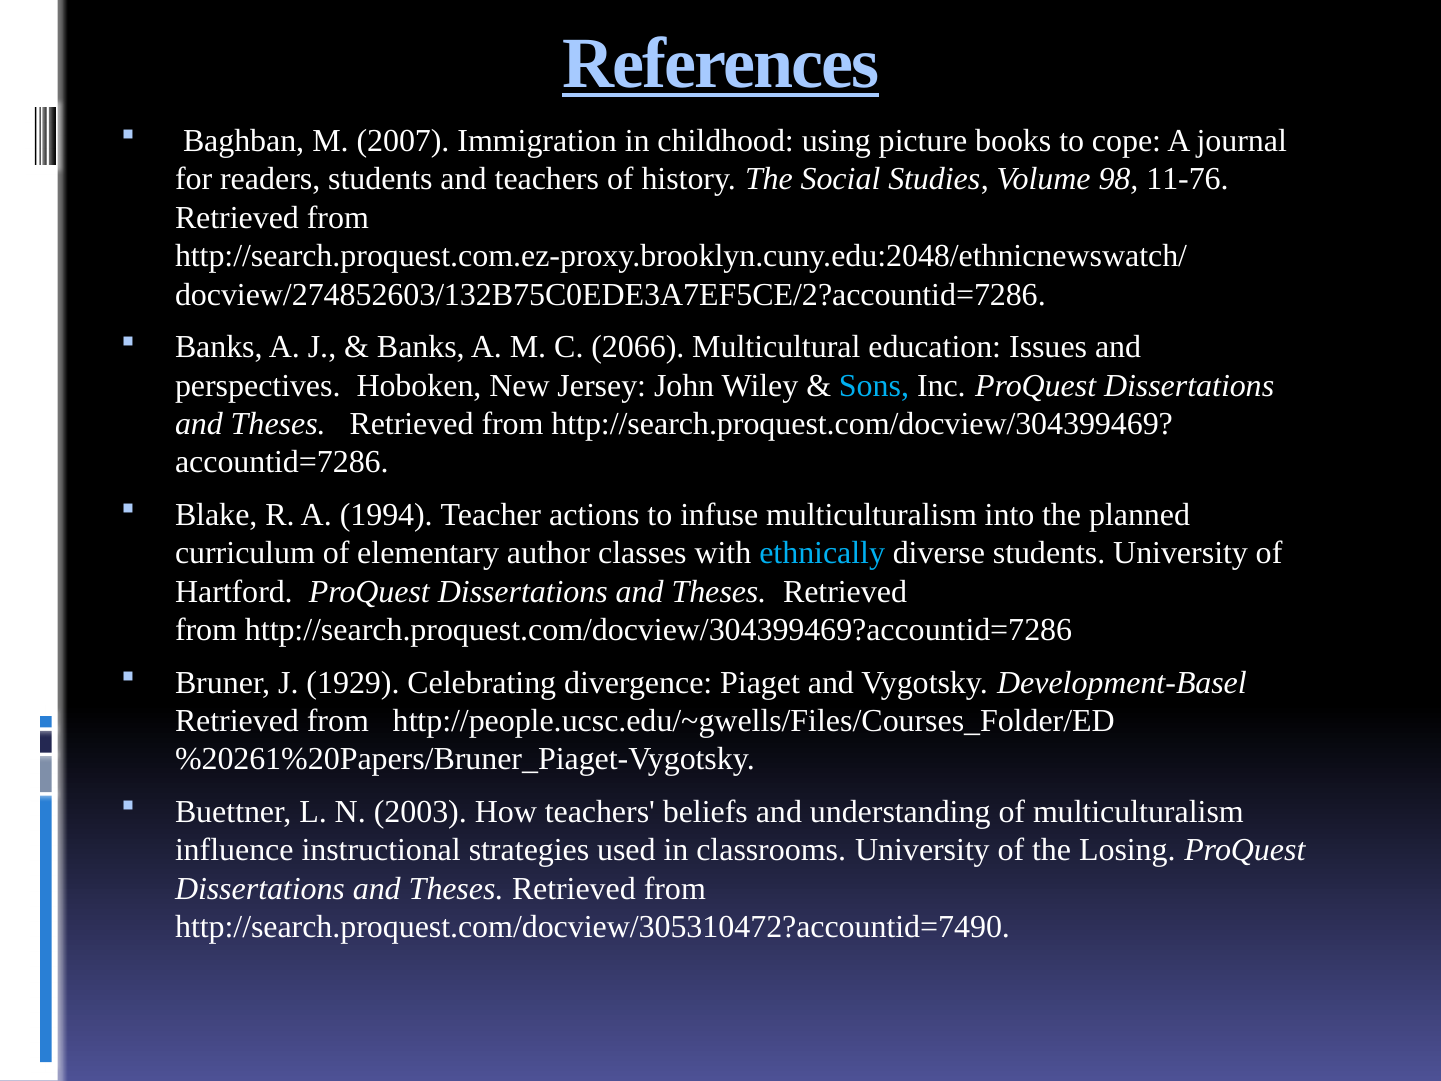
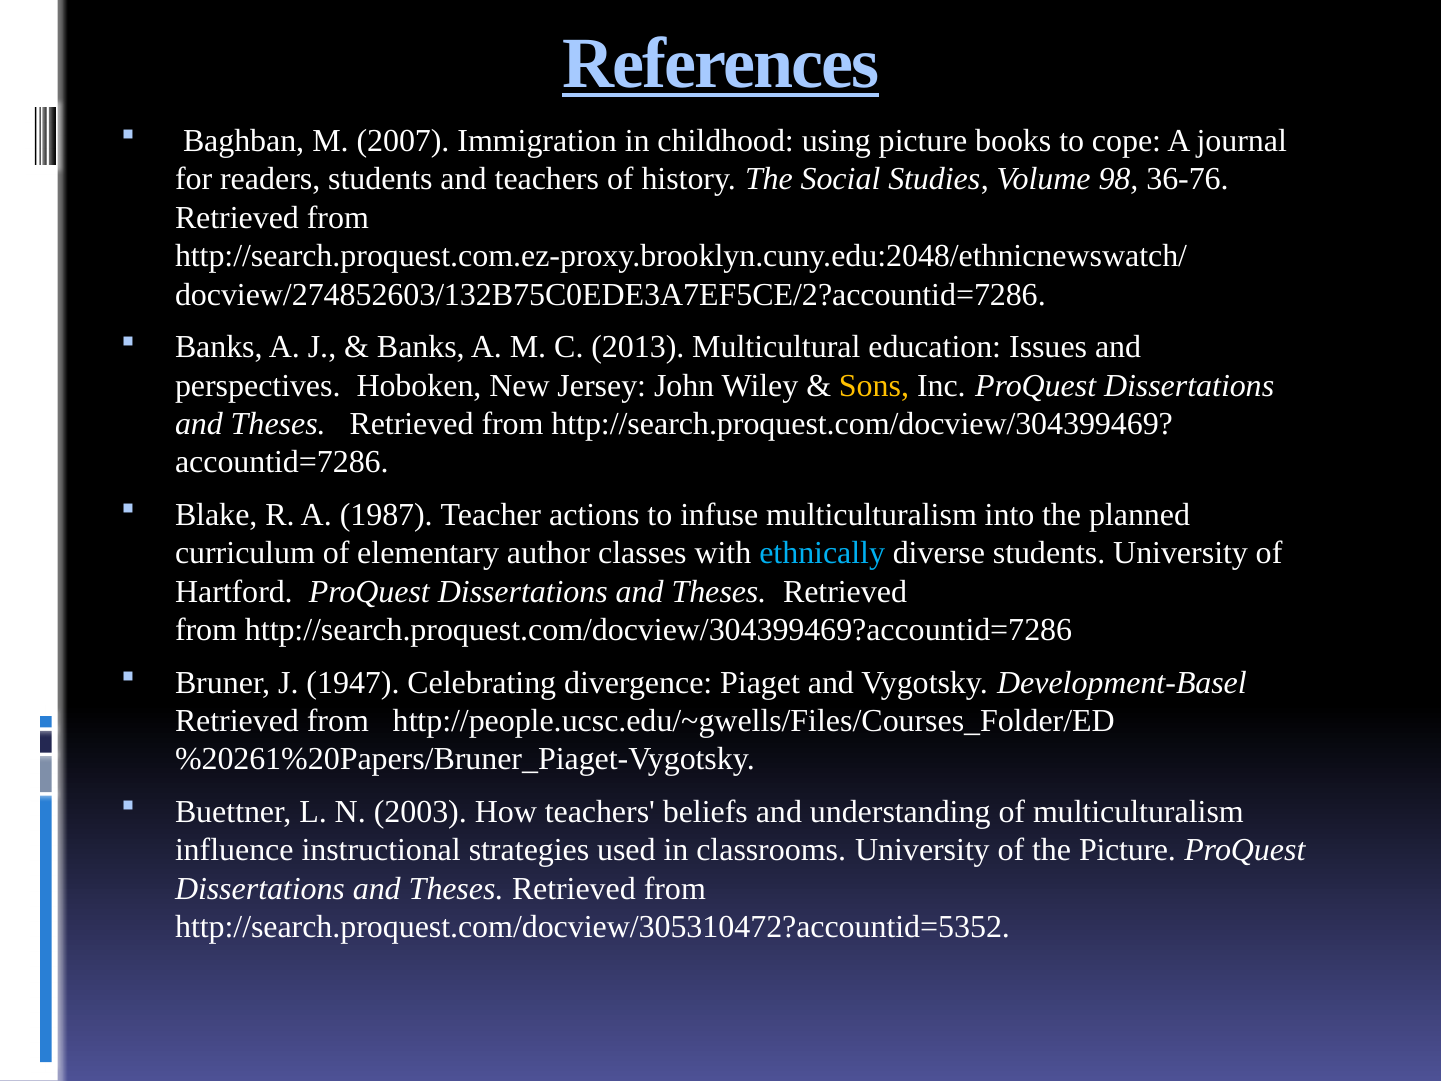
11-76: 11-76 -> 36-76
2066: 2066 -> 2013
Sons colour: light blue -> yellow
1994: 1994 -> 1987
1929: 1929 -> 1947
the Losing: Losing -> Picture
http://search.proquest.com/docview/305310472?accountid=7490: http://search.proquest.com/docview/305310472?accountid=7490 -> http://search.proquest.com/docview/305310472?accountid=5352
